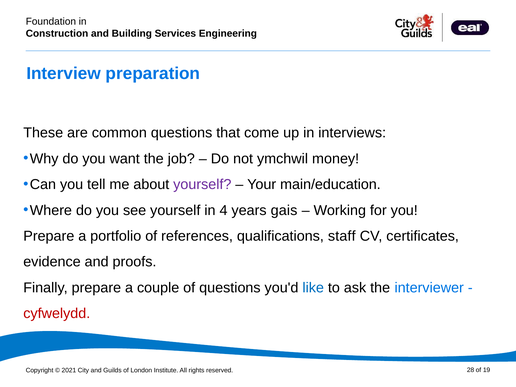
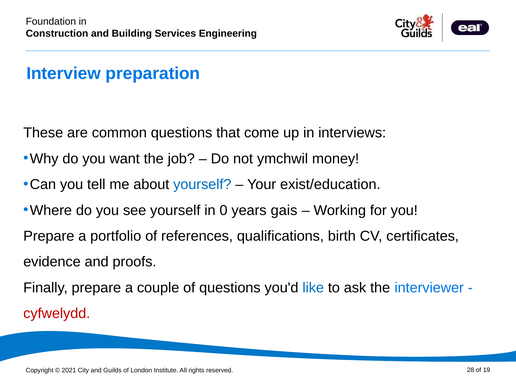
yourself at (202, 184) colour: purple -> blue
main/education: main/education -> exist/education
4: 4 -> 0
staff: staff -> birth
